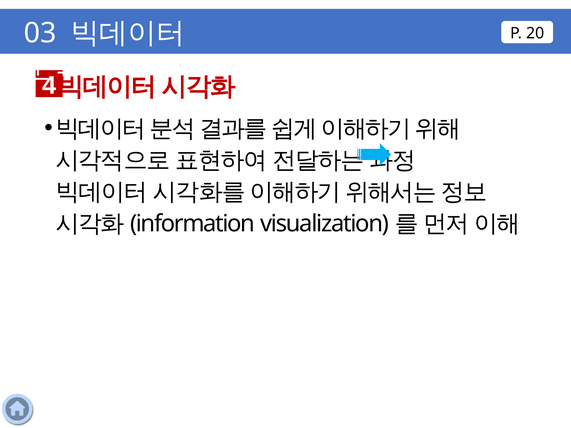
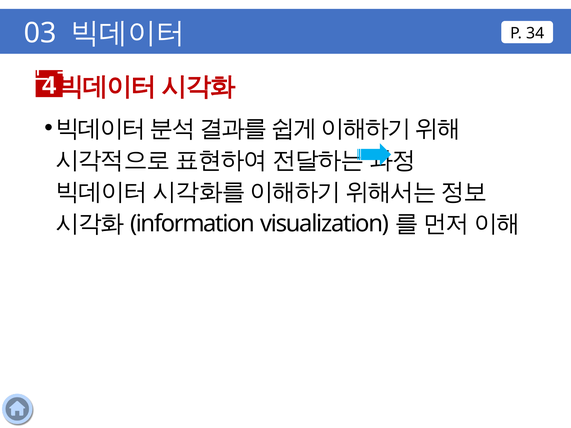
20: 20 -> 34
